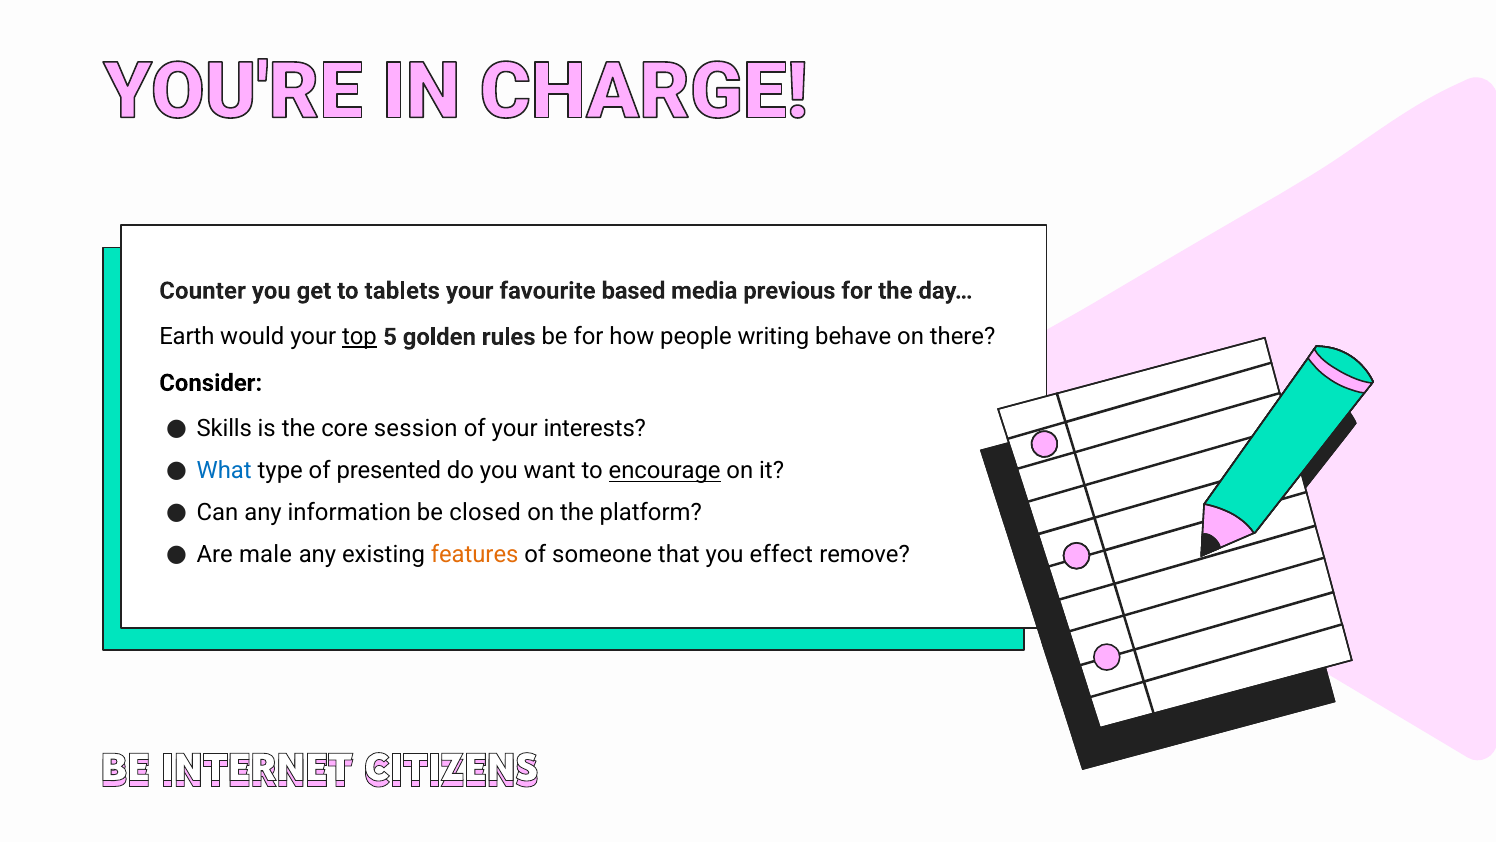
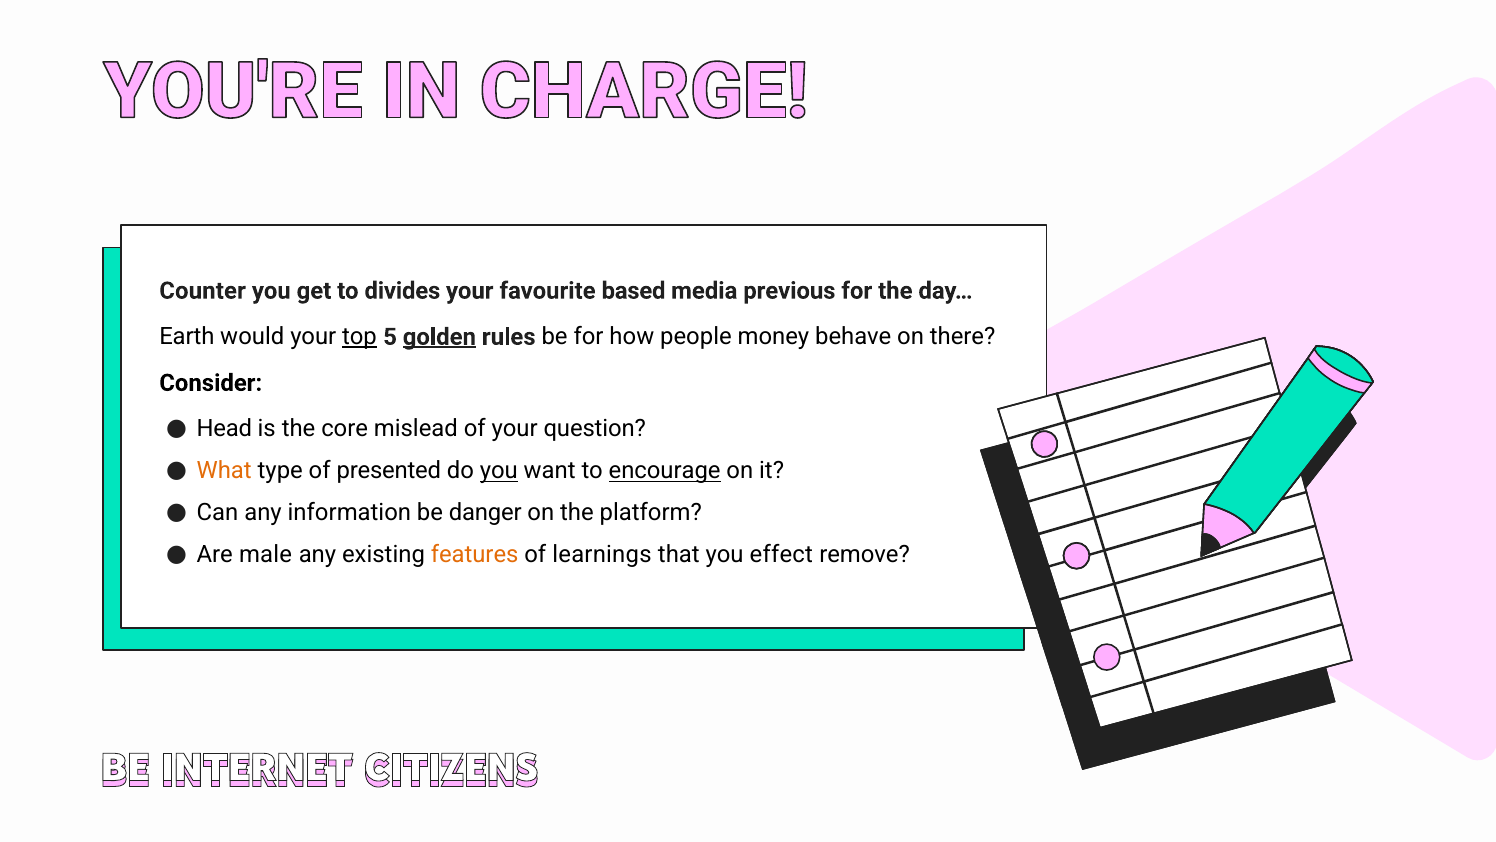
tablets: tablets -> divides
golden underline: none -> present
writing: writing -> money
Skills: Skills -> Head
session: session -> mislead
interests: interests -> question
What colour: blue -> orange
you at (499, 471) underline: none -> present
closed: closed -> danger
someone: someone -> learnings
